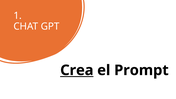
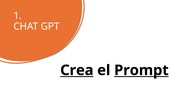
Prompt underline: none -> present
